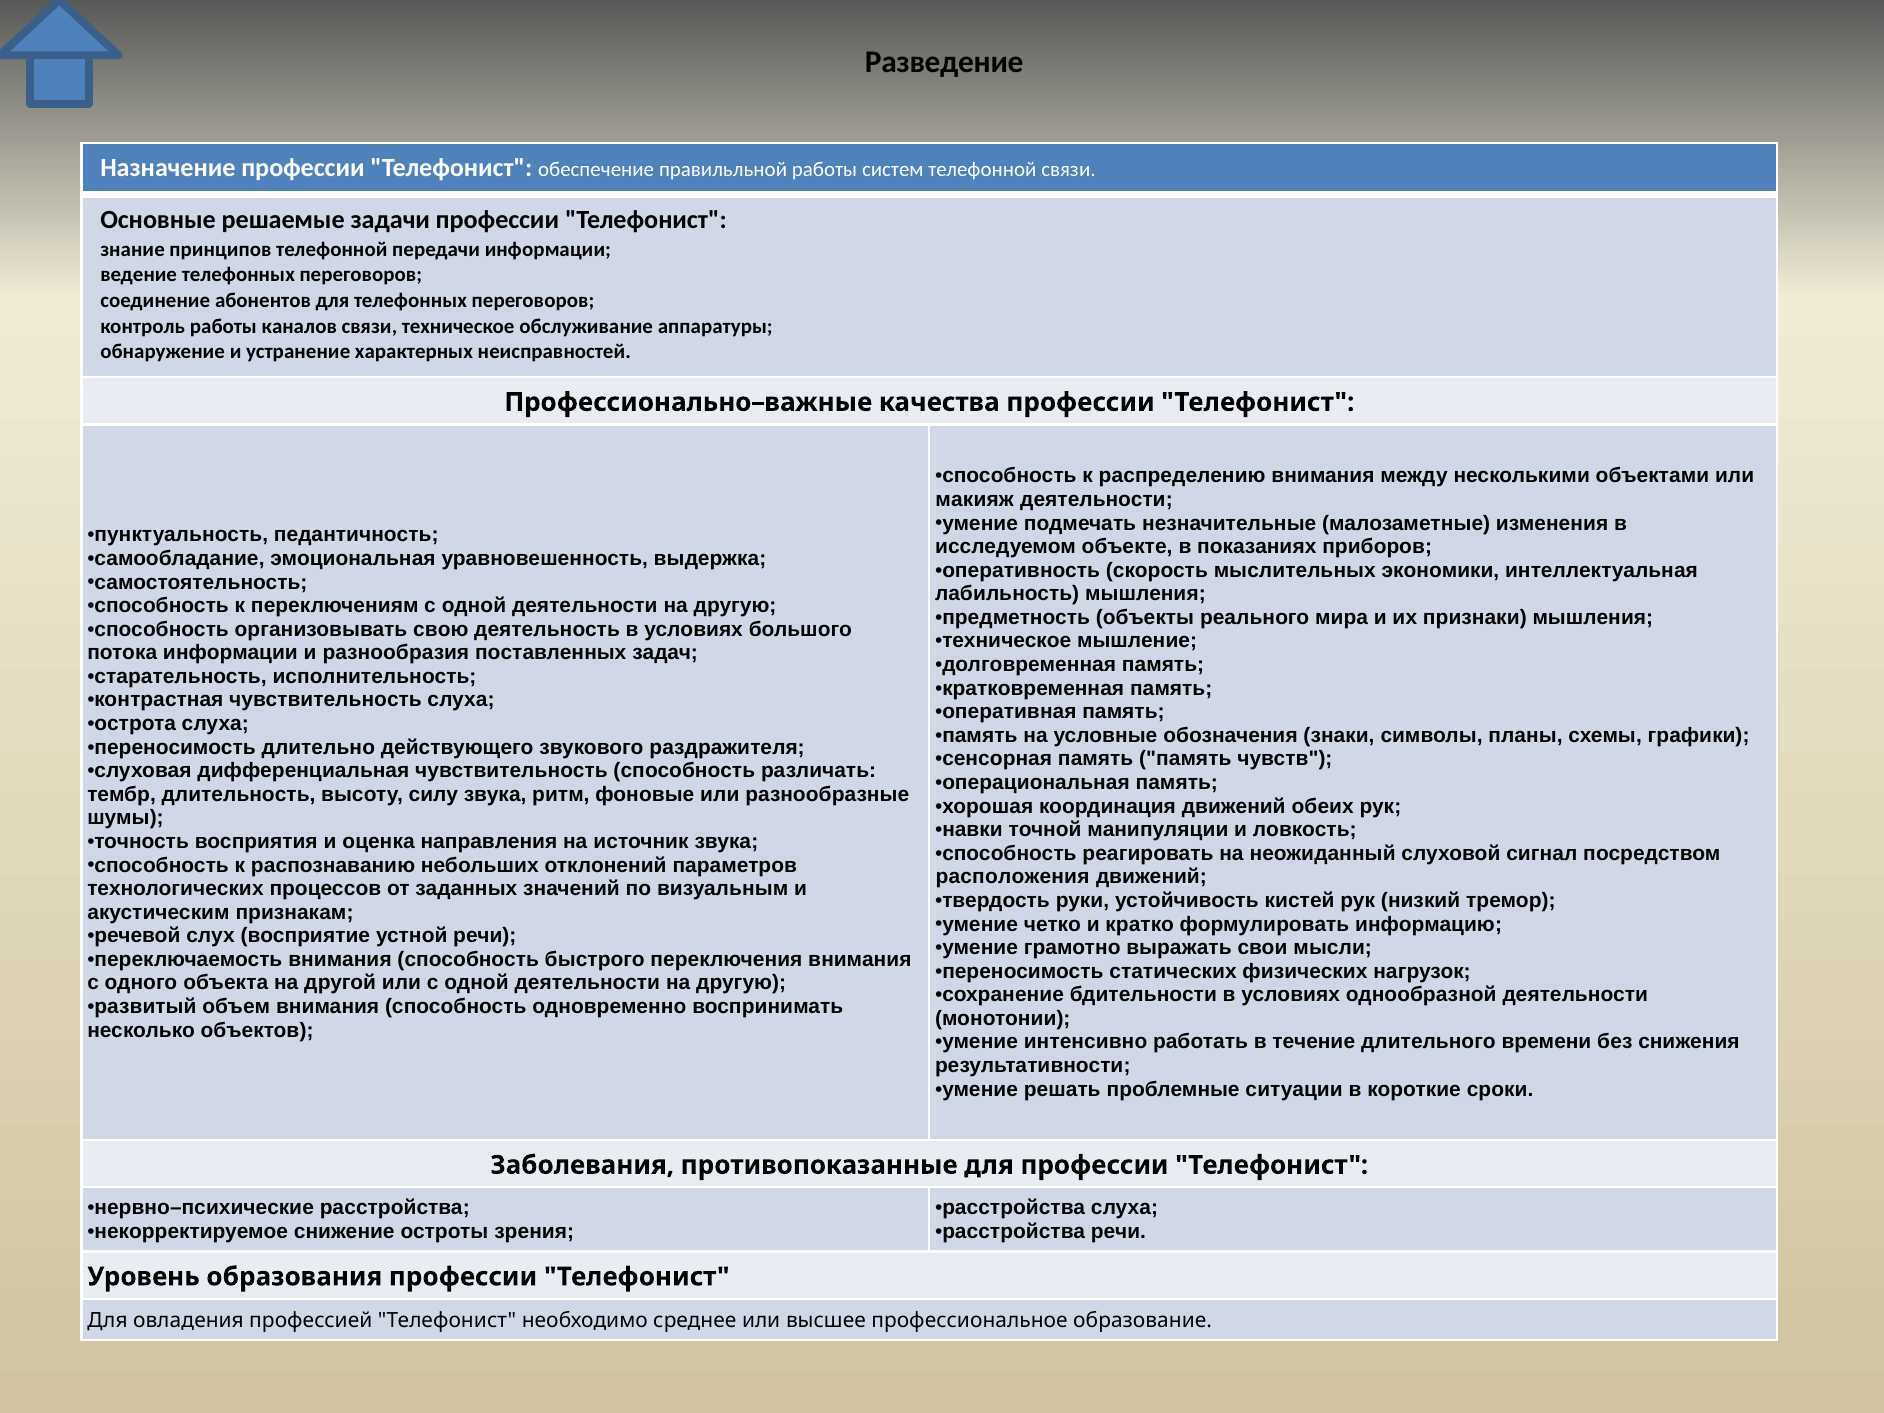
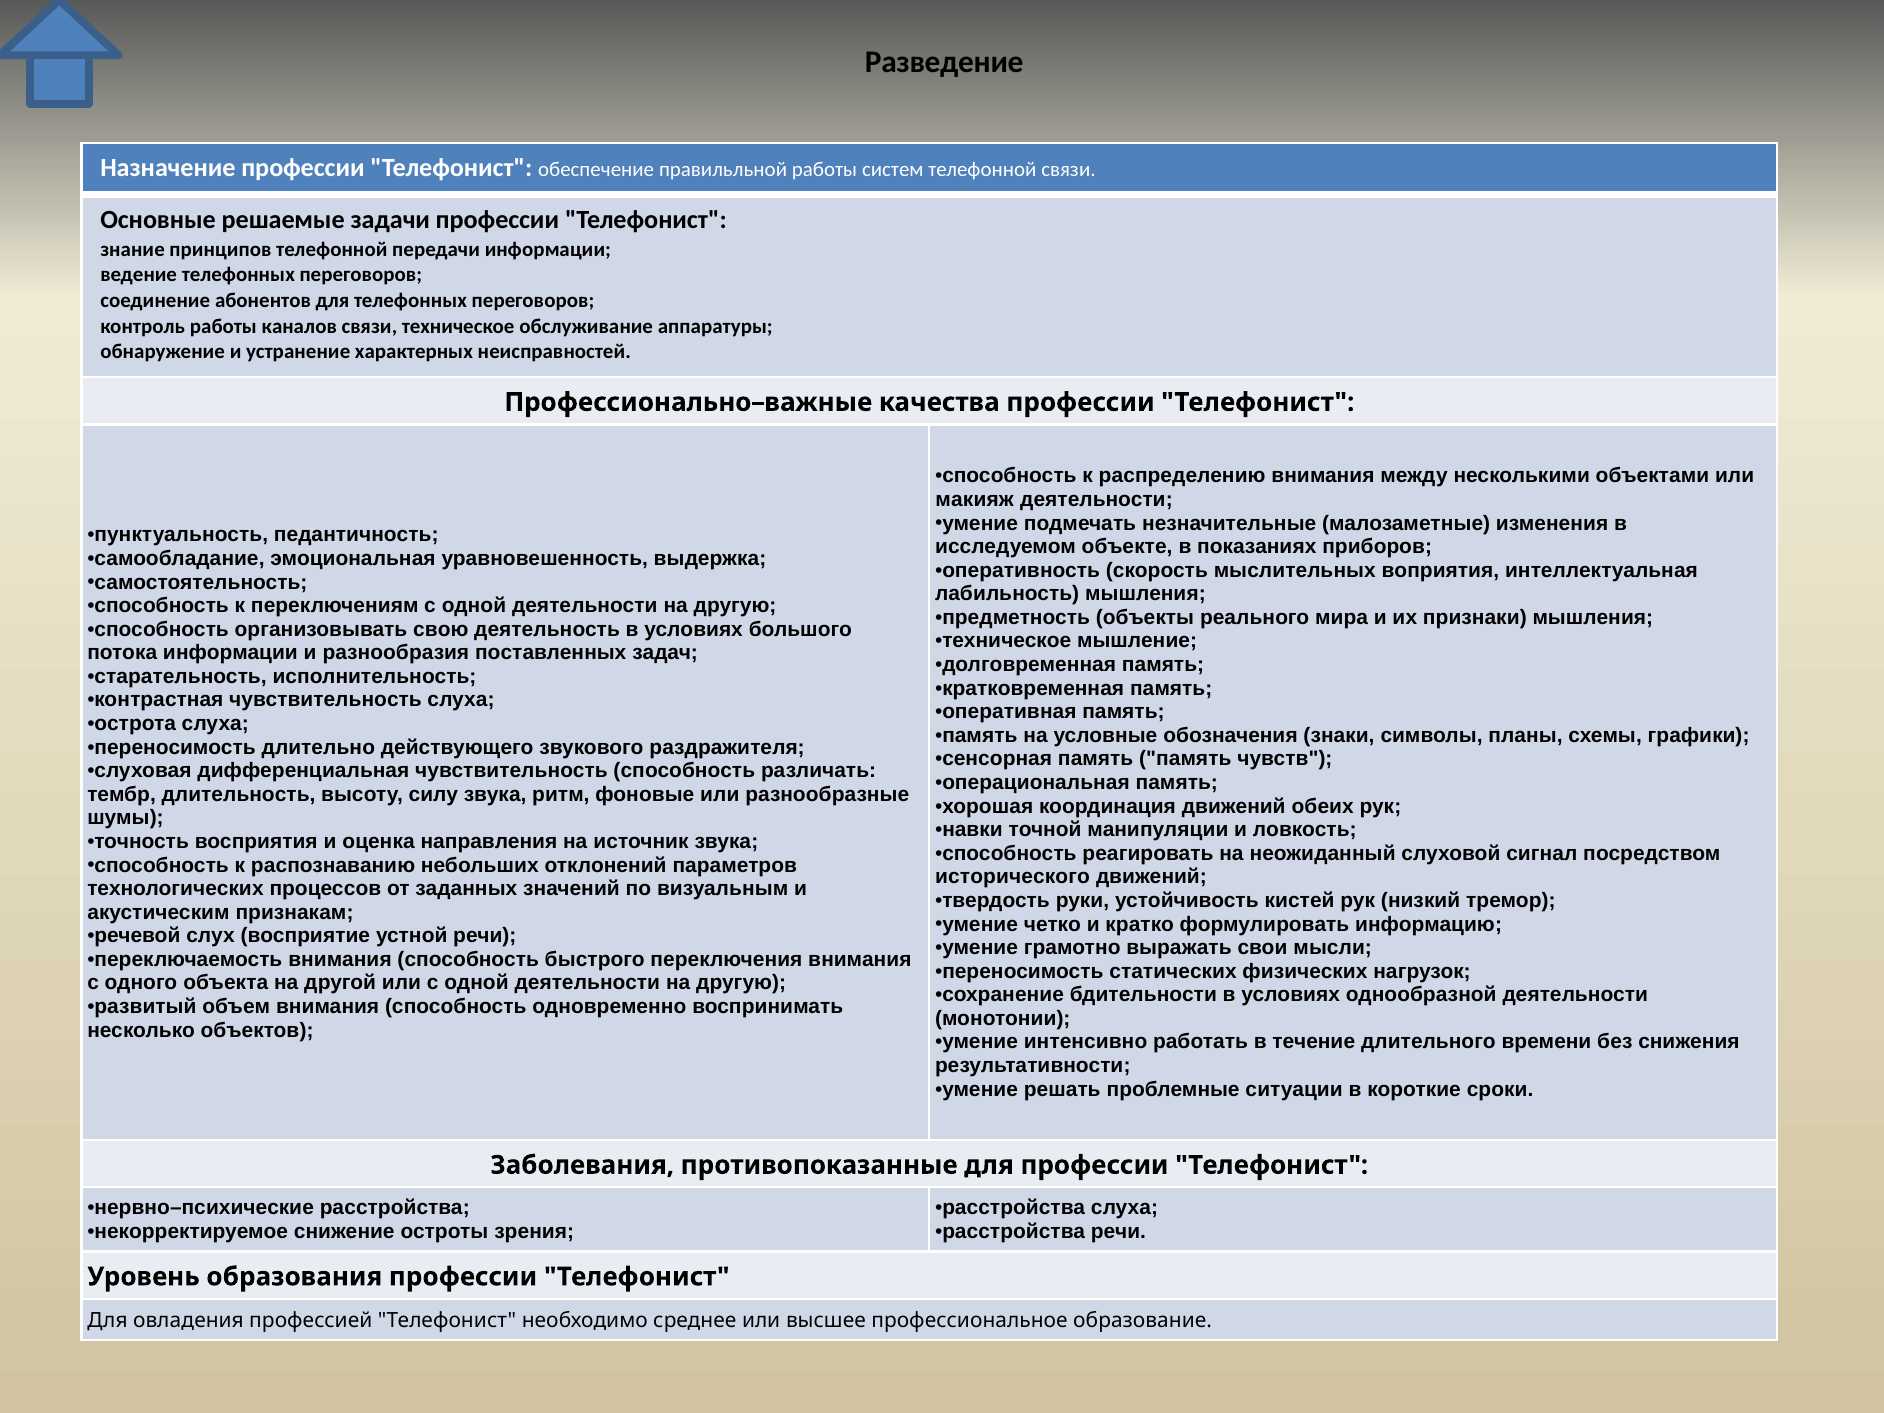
экономики: экономики -> воприятия
расположения: расположения -> исторического
